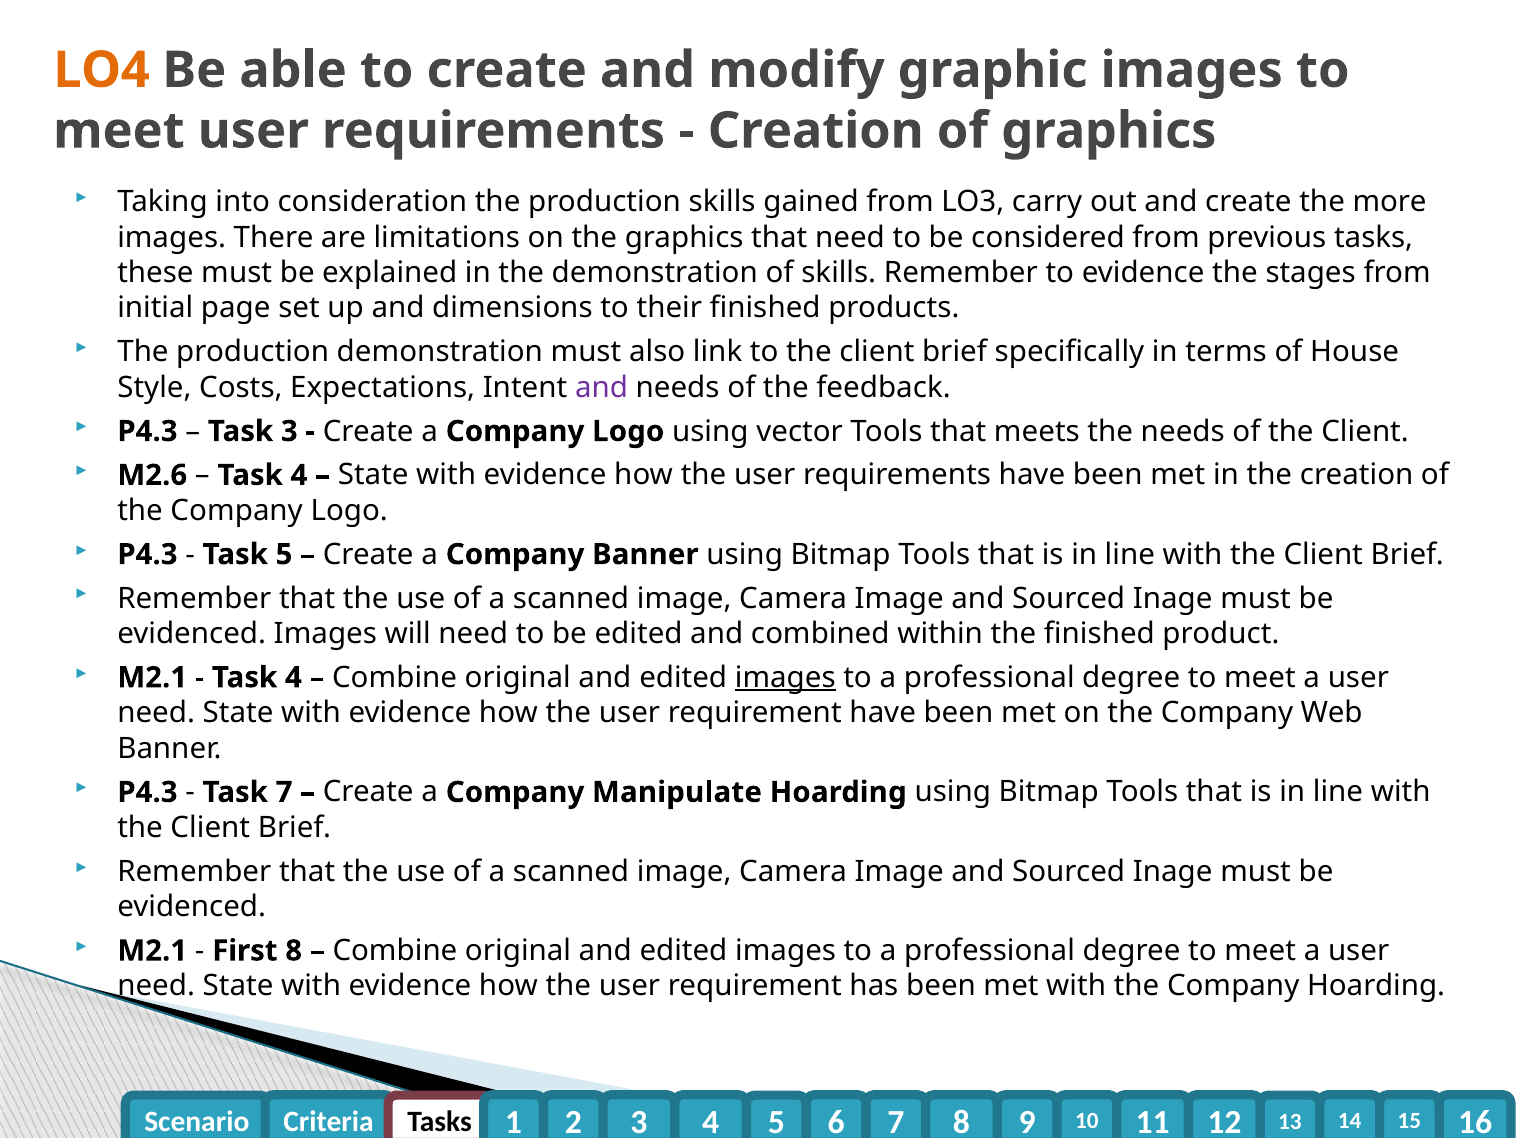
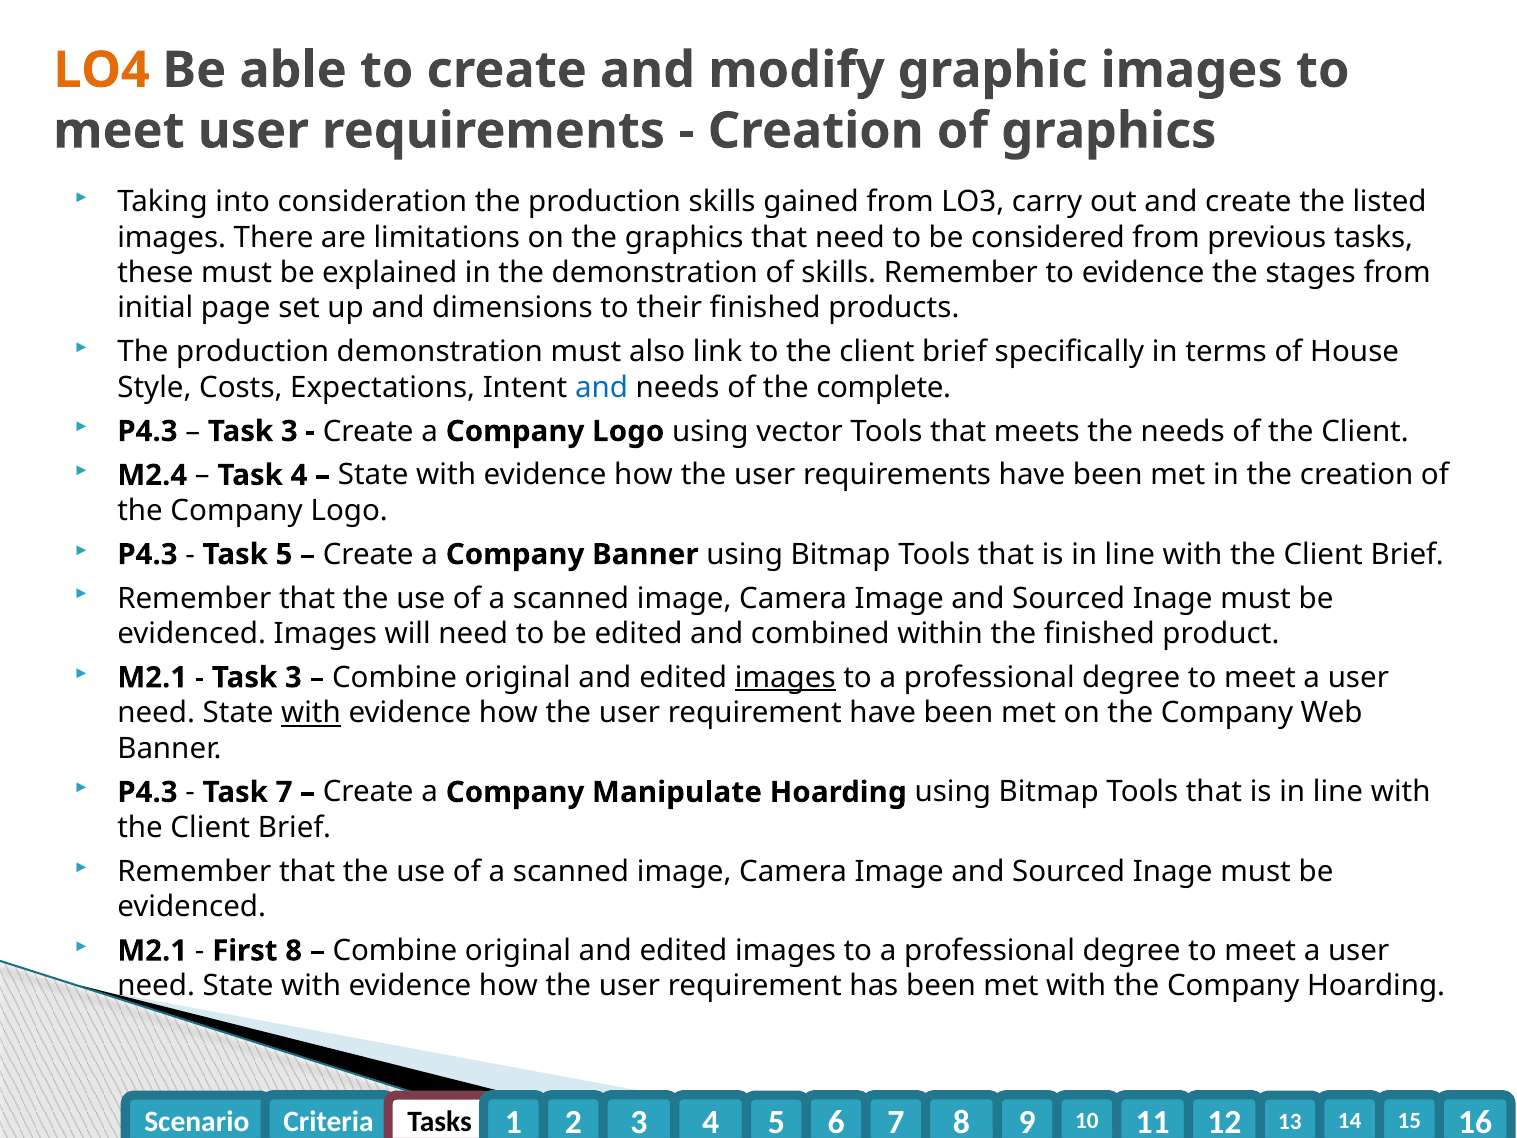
more: more -> listed
and at (602, 387) colour: purple -> blue
feedback: feedback -> complete
M2.6: M2.6 -> M2.4
4 at (293, 677): 4 -> 3
with at (311, 713) underline: none -> present
